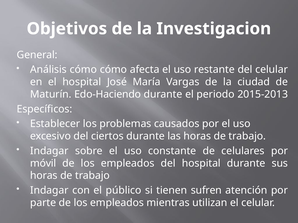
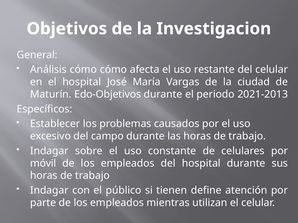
Edo-Haciendo: Edo-Haciendo -> Edo-Objetivos
2015-2013: 2015-2013 -> 2021-2013
ciertos: ciertos -> campo
sufren: sufren -> define
